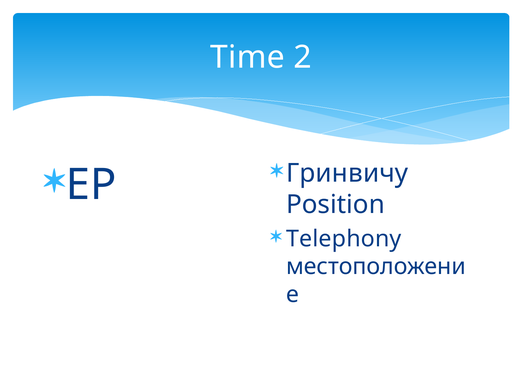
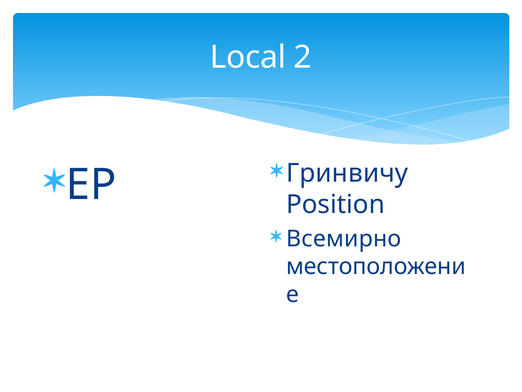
Time: Time -> Local
Telephony: Telephony -> Всемирно
